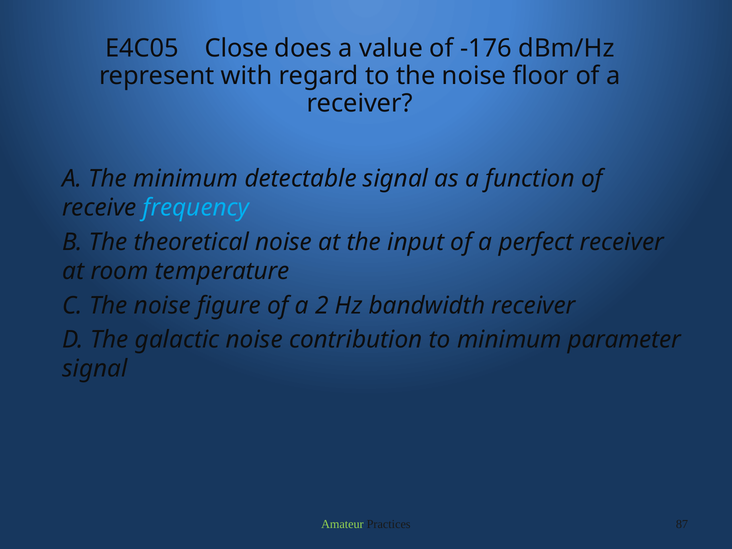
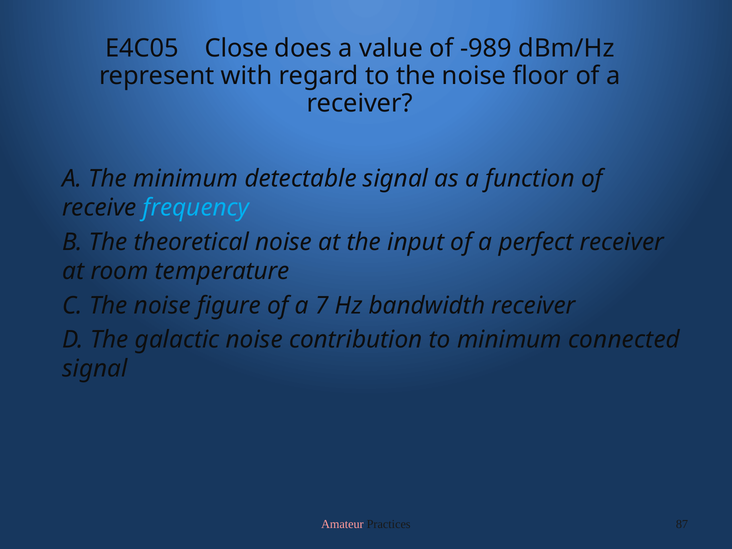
-176: -176 -> -989
2: 2 -> 7
parameter: parameter -> connected
Amateur colour: light green -> pink
